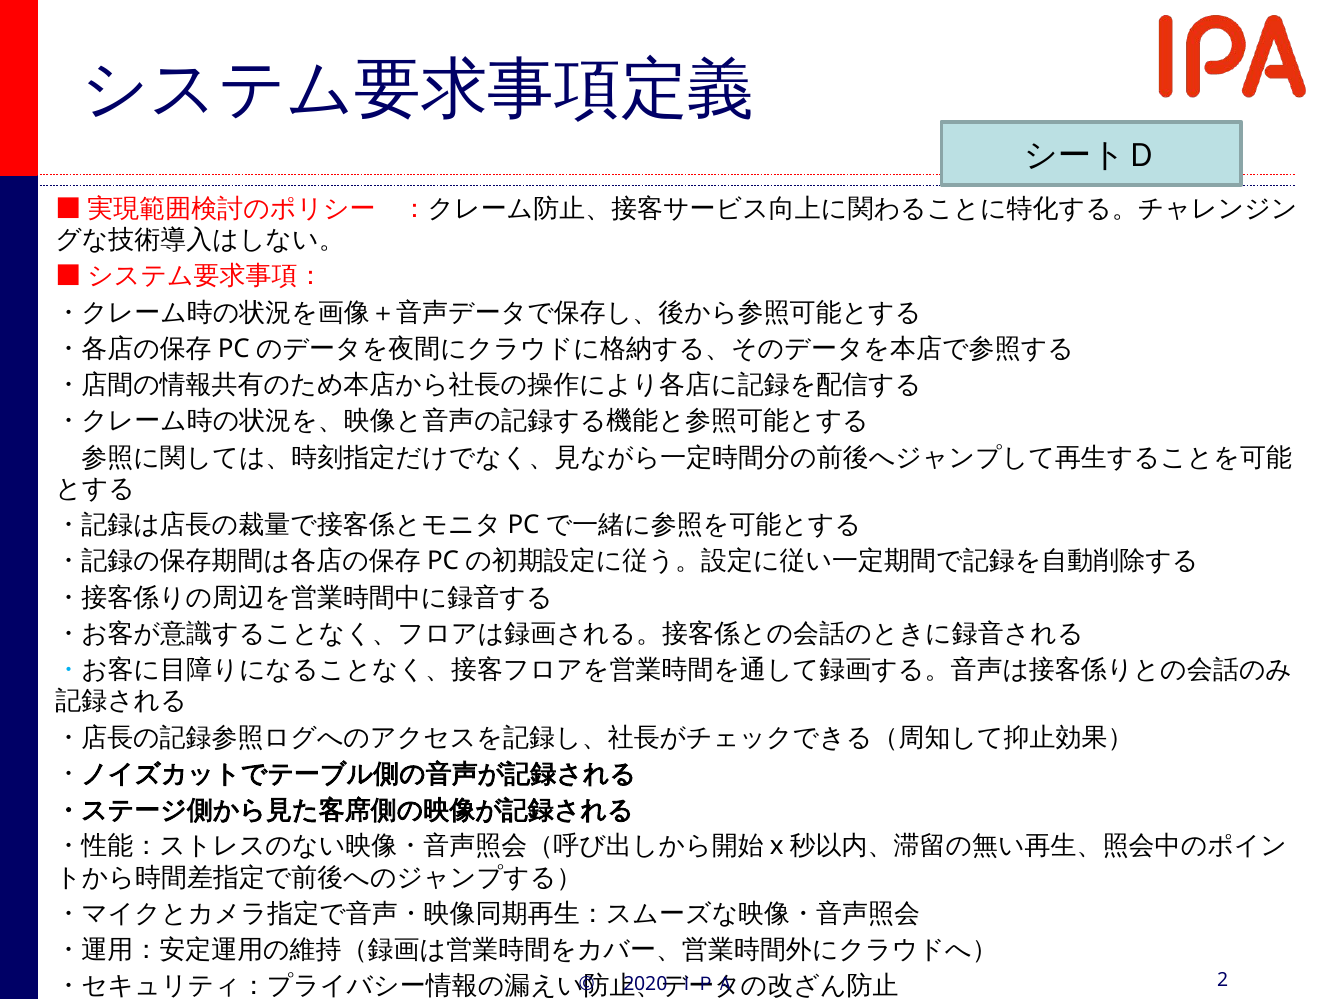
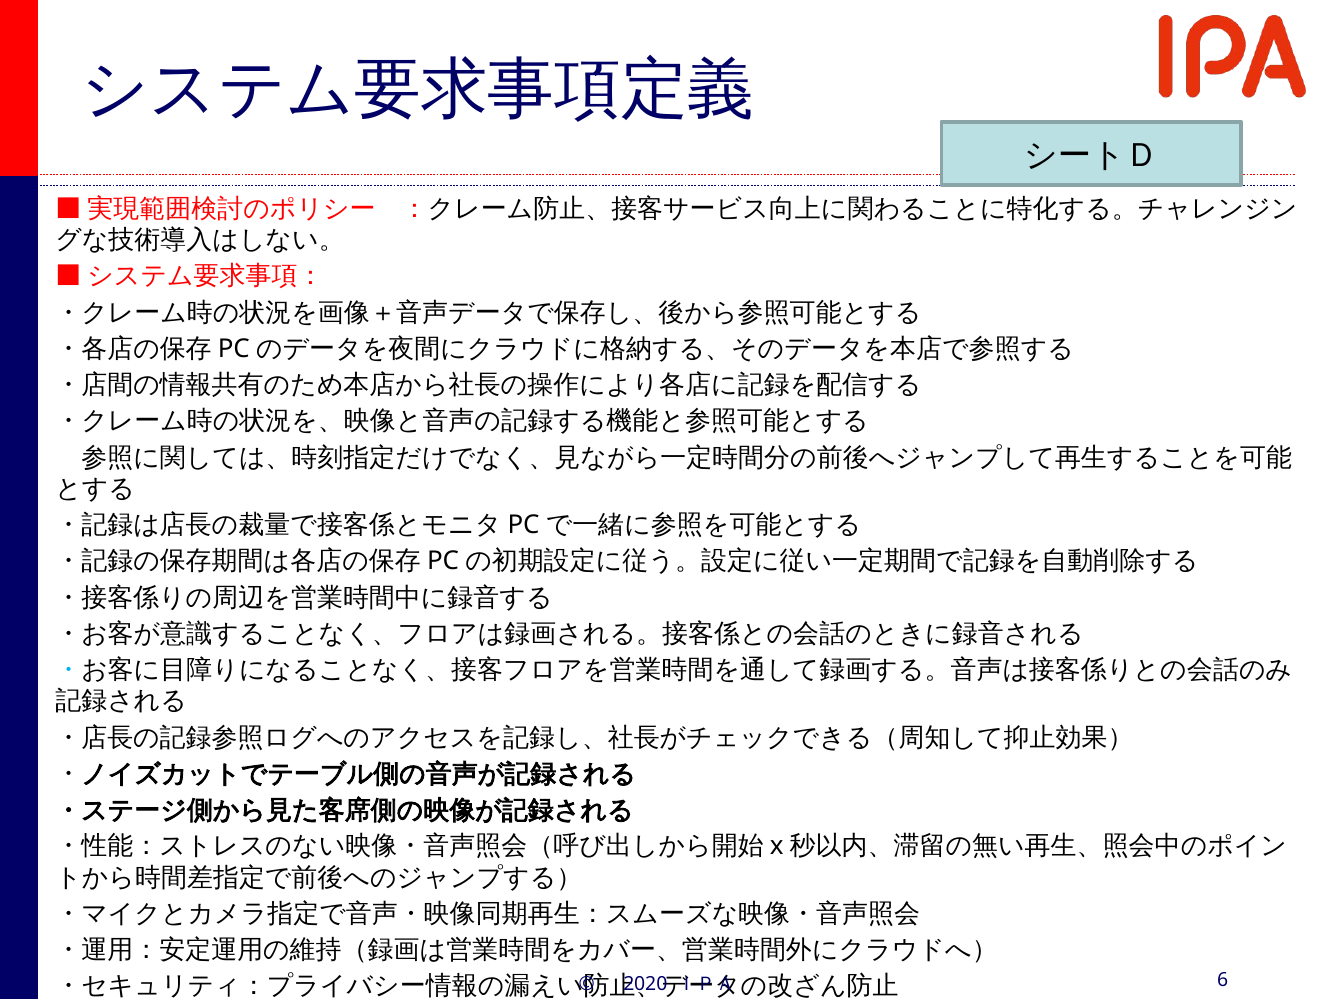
2: 2 -> 6
